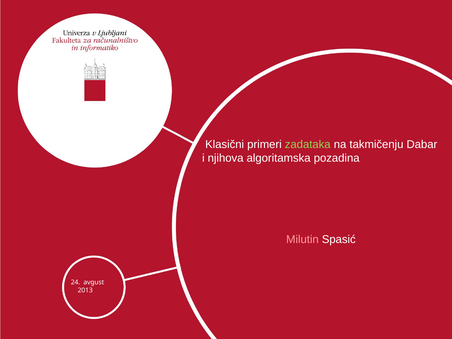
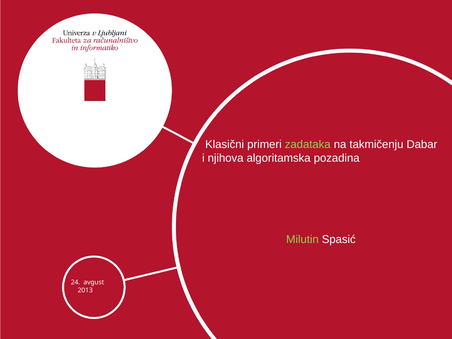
Milutin colour: pink -> light green
